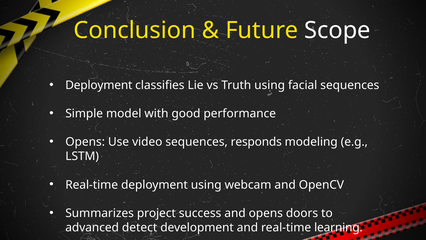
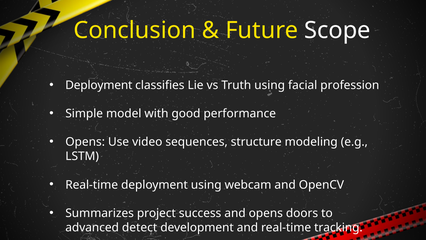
facial sequences: sequences -> profession
responds: responds -> structure
learning: learning -> tracking
